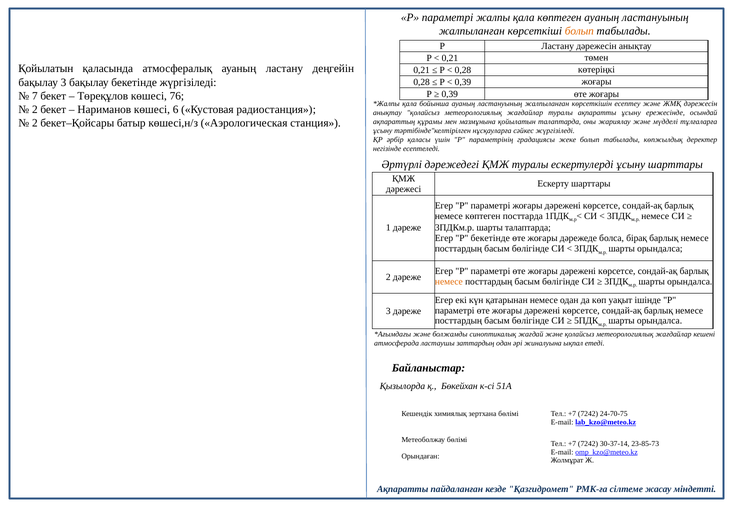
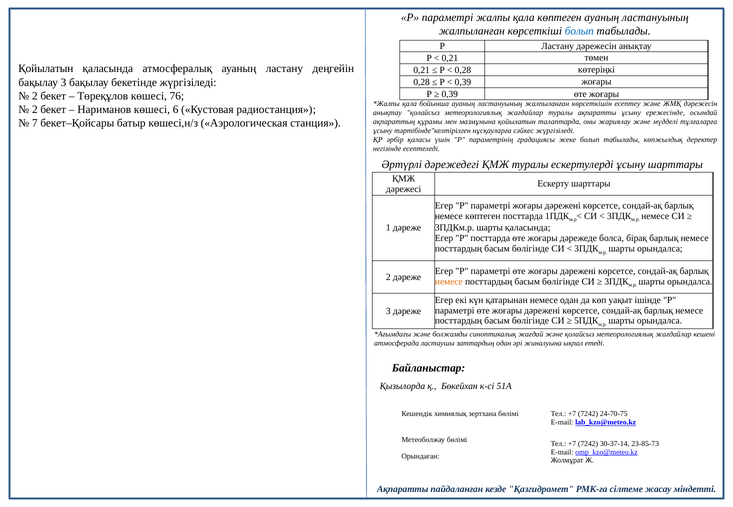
болып at (579, 31) colour: orange -> blue
7 at (35, 96): 7 -> 2
2 at (35, 123): 2 -> 7
шарты талаптарда: талаптарда -> қаласында
P бекетінде: бекетінде -> посттарда
